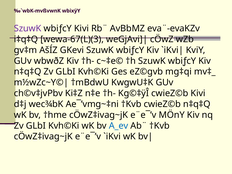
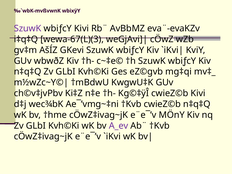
A_ev colour: blue -> purple
